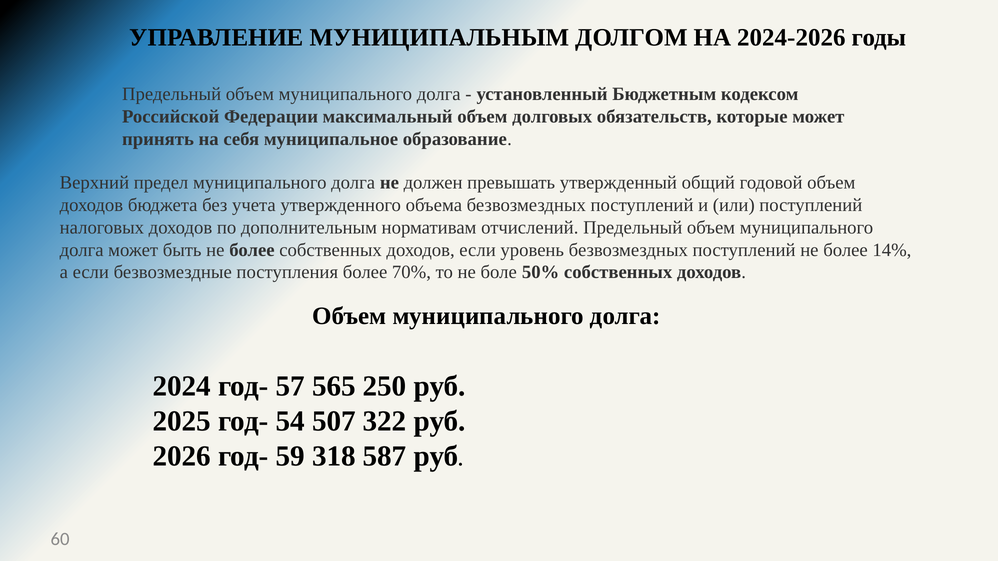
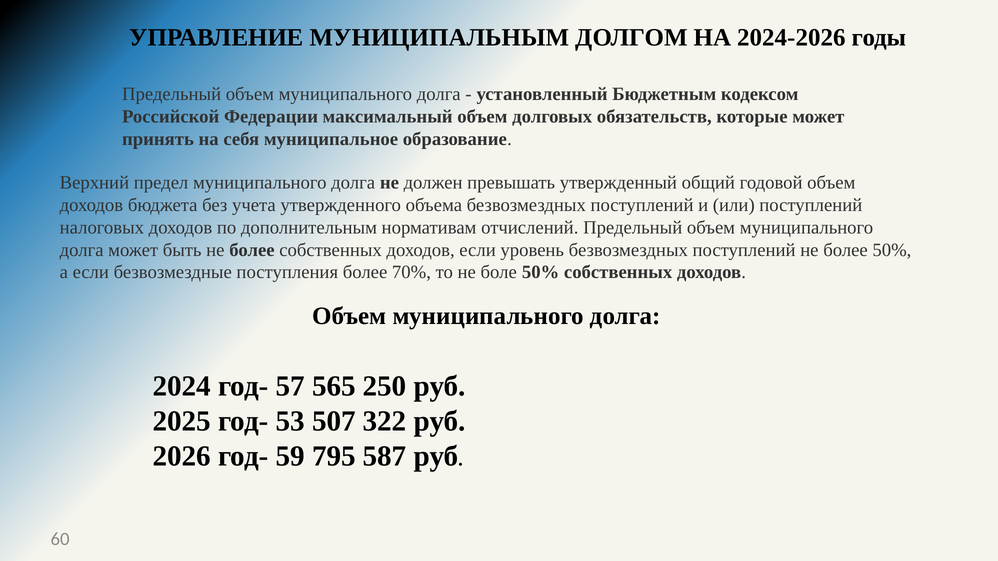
более 14%: 14% -> 50%
54: 54 -> 53
318: 318 -> 795
